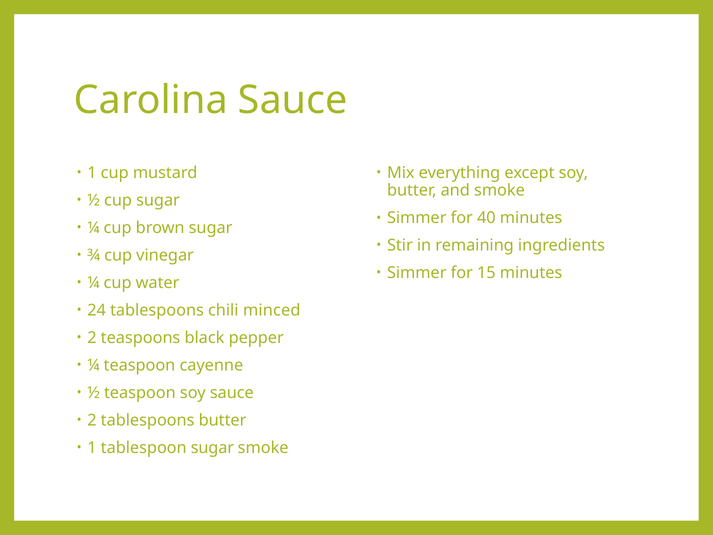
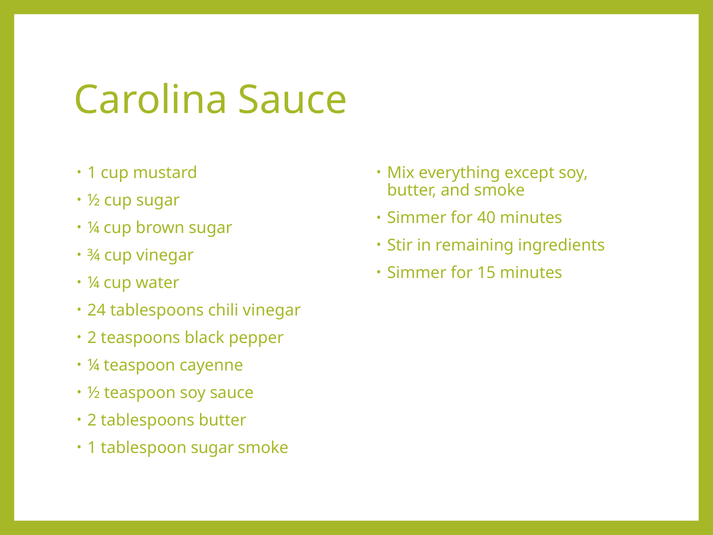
chili minced: minced -> vinegar
